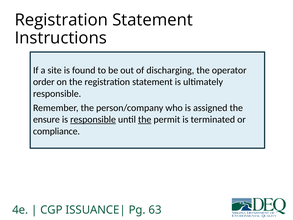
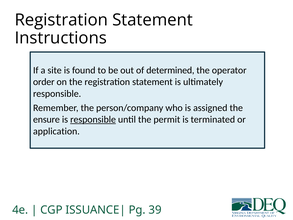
discharging: discharging -> determined
the at (145, 119) underline: present -> none
compliance: compliance -> application
63: 63 -> 39
